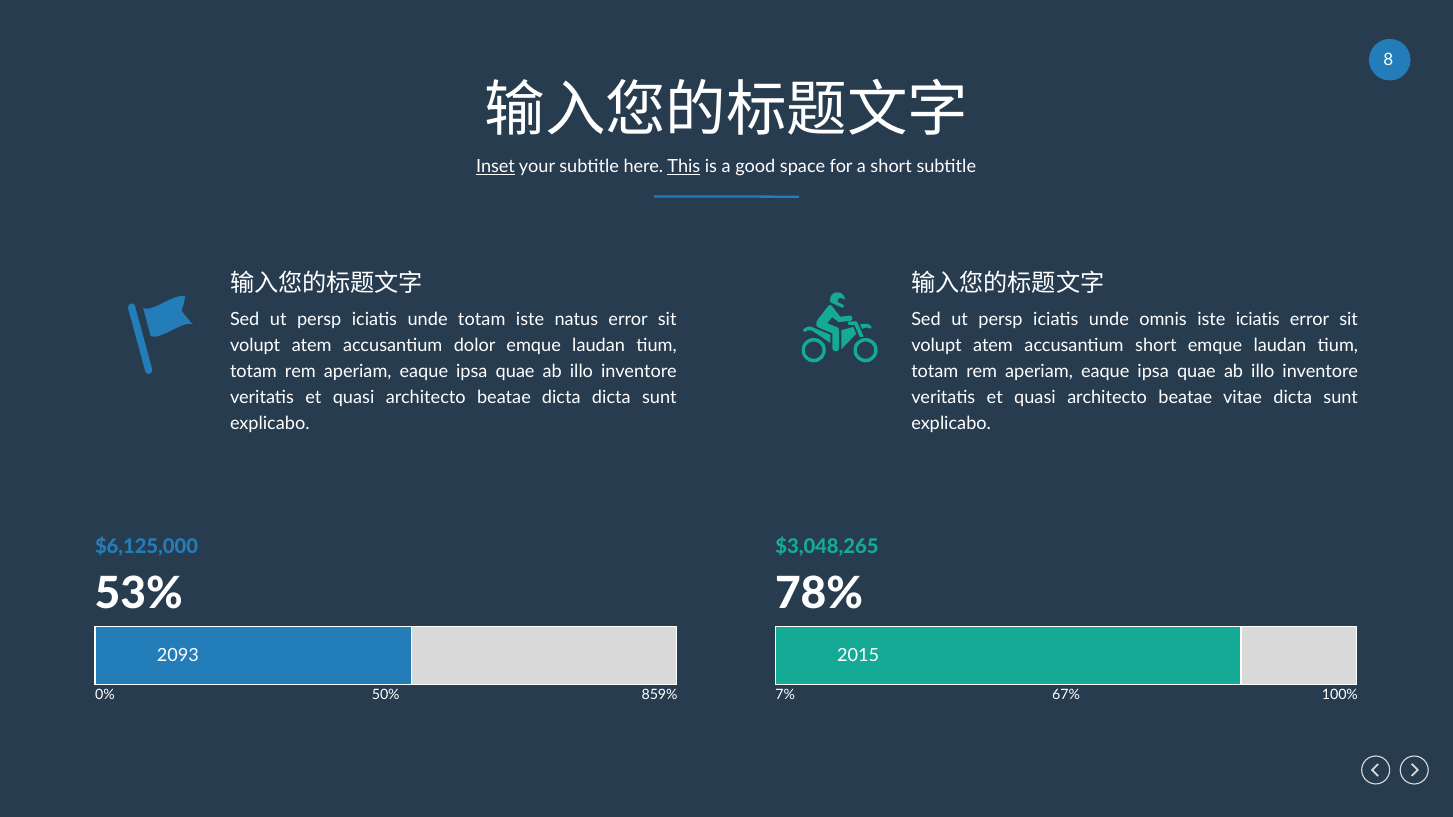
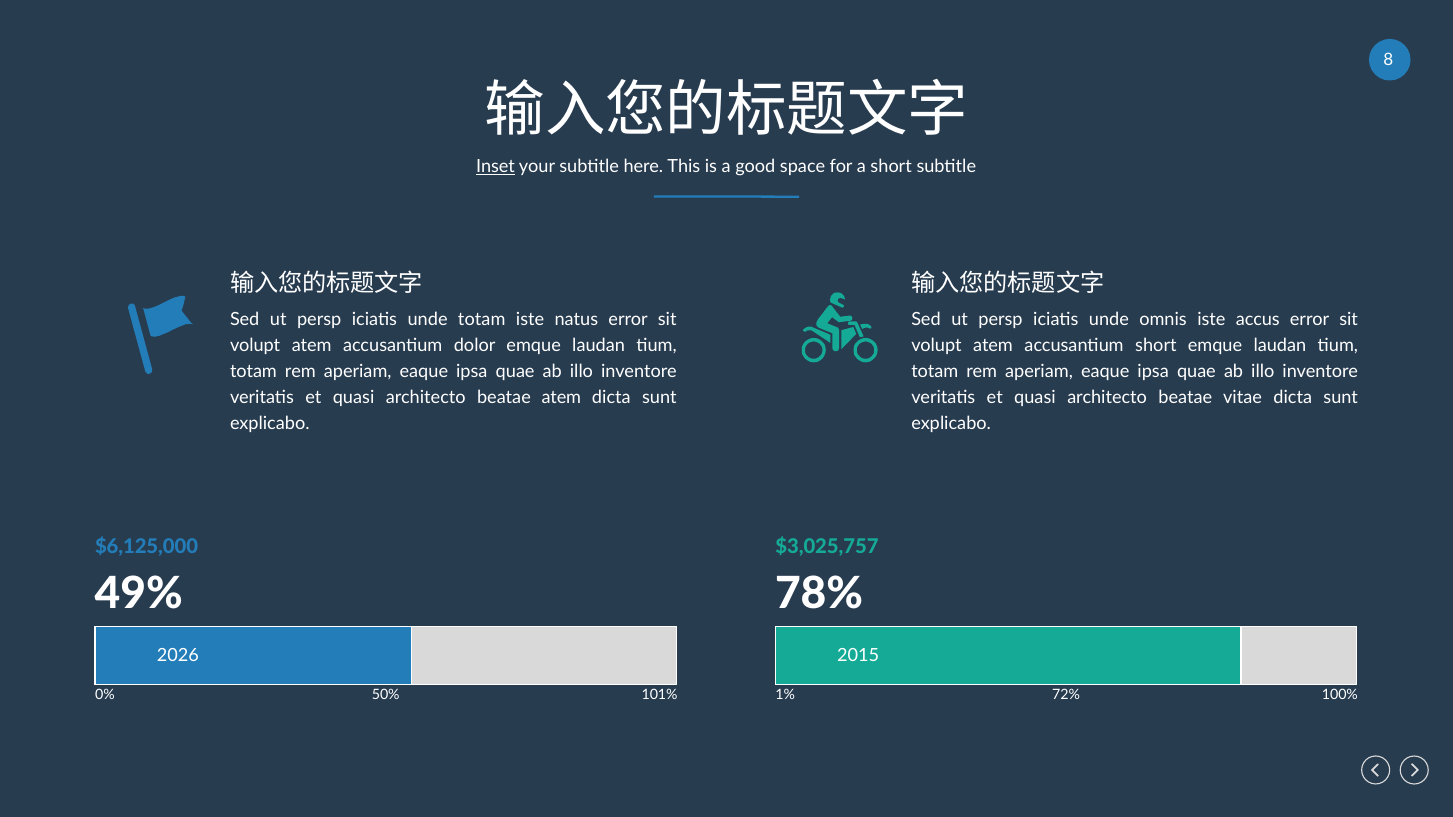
This underline: present -> none
iste iciatis: iciatis -> accus
beatae dicta: dicta -> atem
$3,048,265: $3,048,265 -> $3,025,757
53%: 53% -> 49%
2093: 2093 -> 2026
859%: 859% -> 101%
7%: 7% -> 1%
67%: 67% -> 72%
